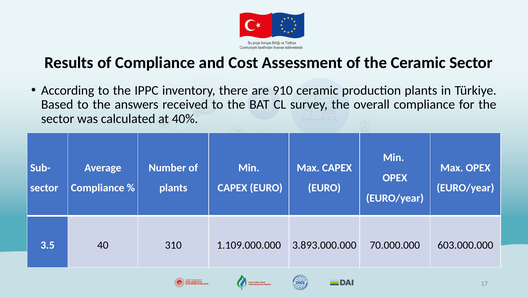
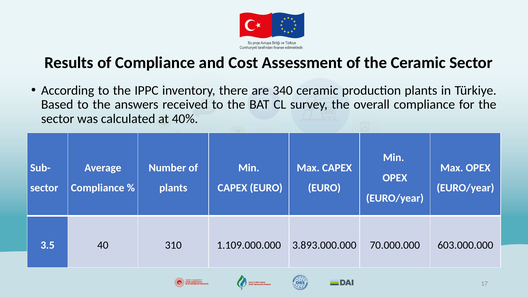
910: 910 -> 340
